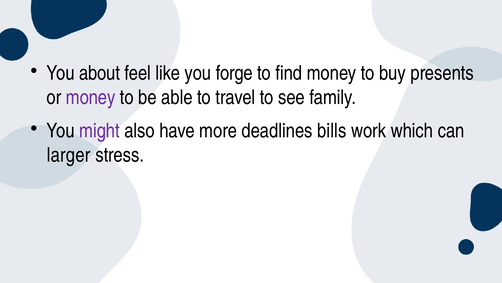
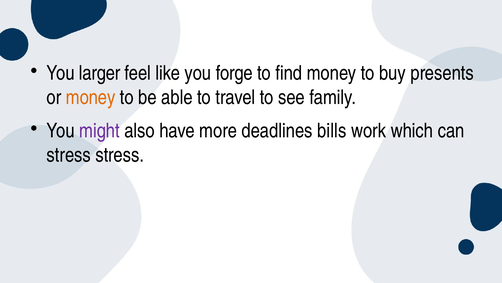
about: about -> larger
money at (91, 97) colour: purple -> orange
larger at (69, 155): larger -> stress
